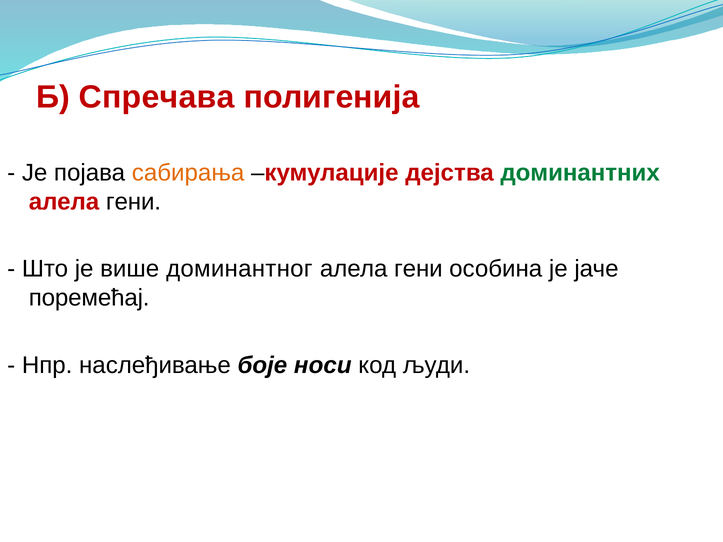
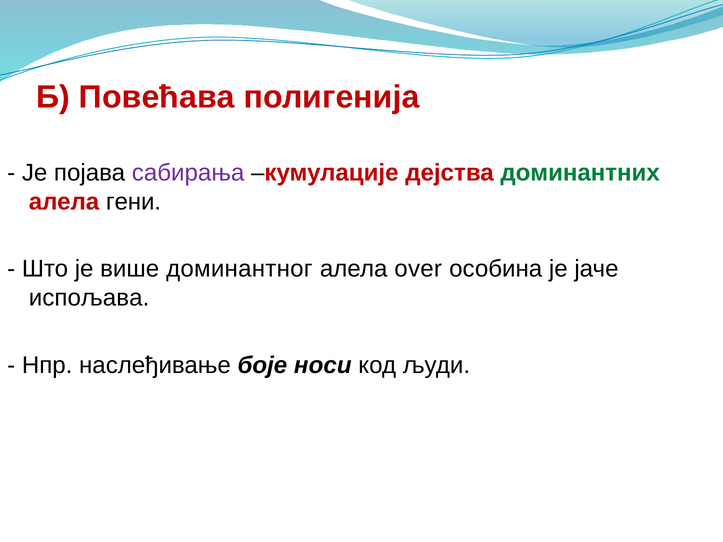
Спречава: Спречава -> Повећава
сабирања colour: orange -> purple
гени at (418, 269): гени -> over
поремећај: поремећај -> испољава
